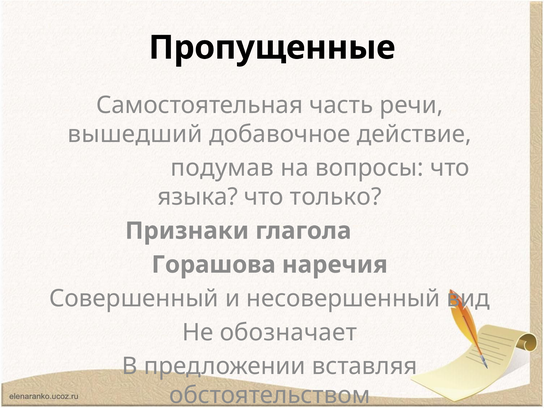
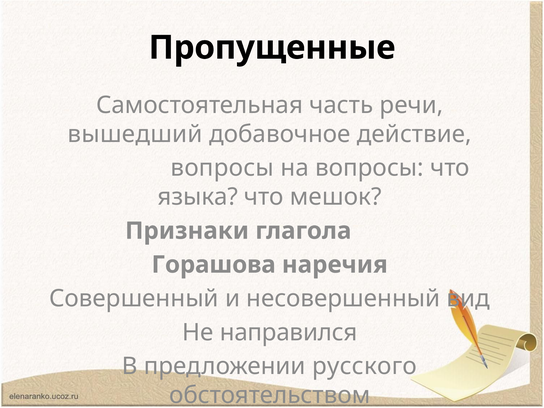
подумав at (222, 168): подумав -> вопросы
только: только -> мешок
обозначает: обозначает -> направился
вставляя: вставляя -> русского
